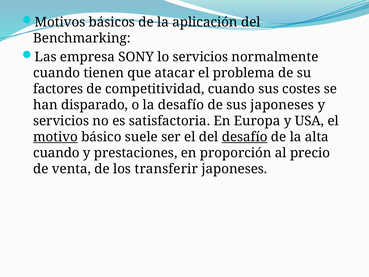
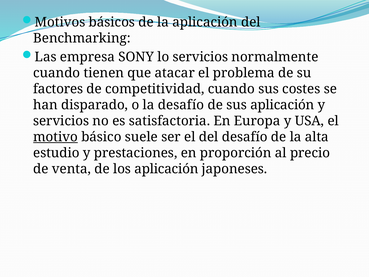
sus japoneses: japoneses -> aplicación
desafío at (245, 137) underline: present -> none
cuando at (56, 153): cuando -> estudio
los transferir: transferir -> aplicación
